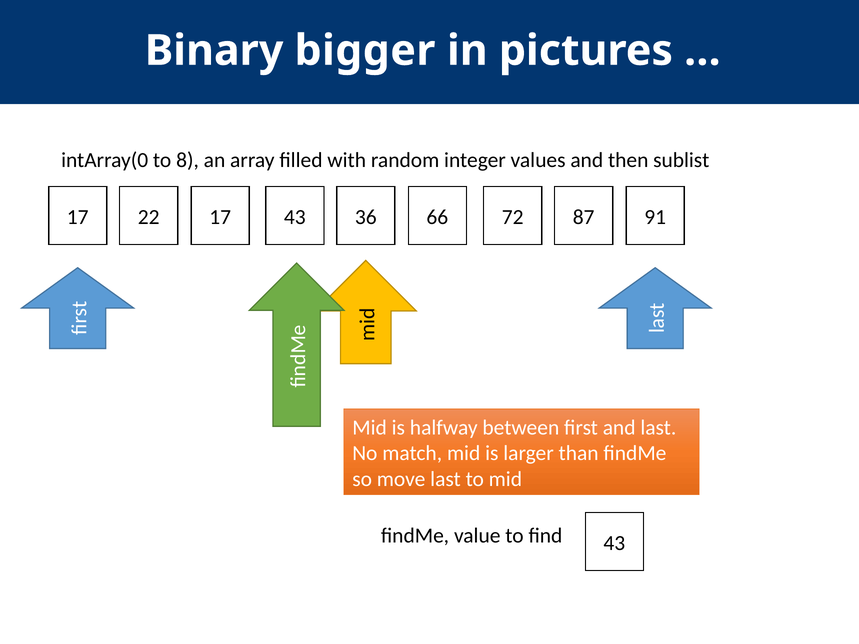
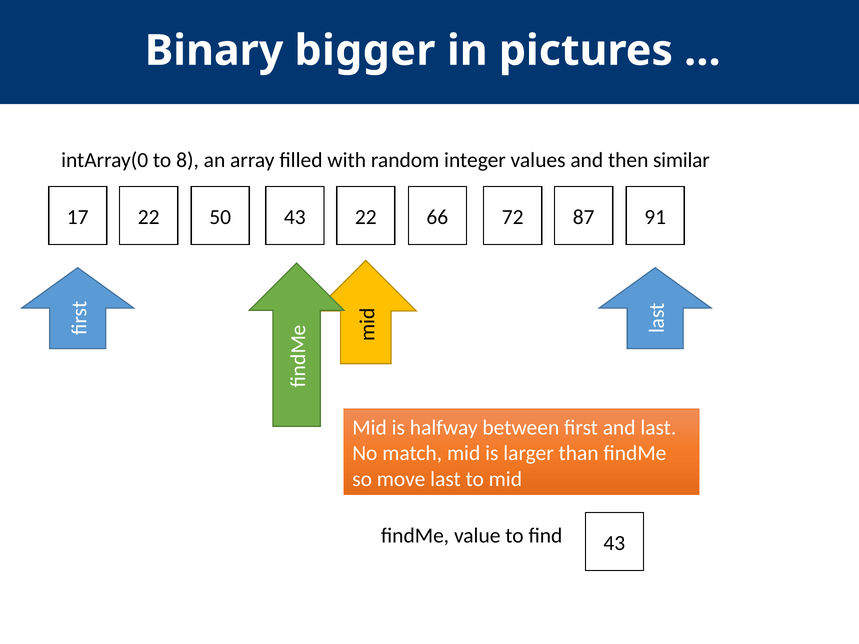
sublist: sublist -> similar
22 17: 17 -> 50
43 36: 36 -> 22
